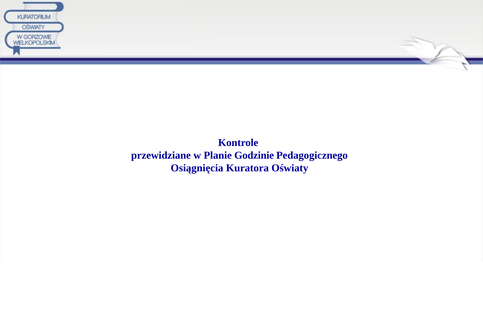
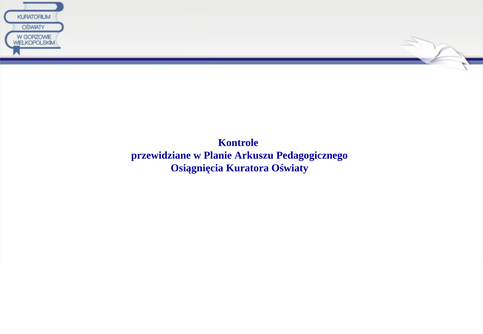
Godzinie: Godzinie -> Arkuszu
